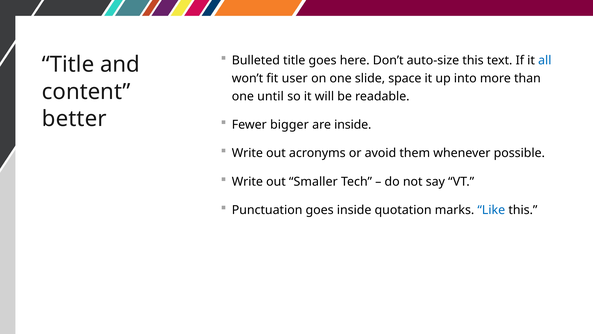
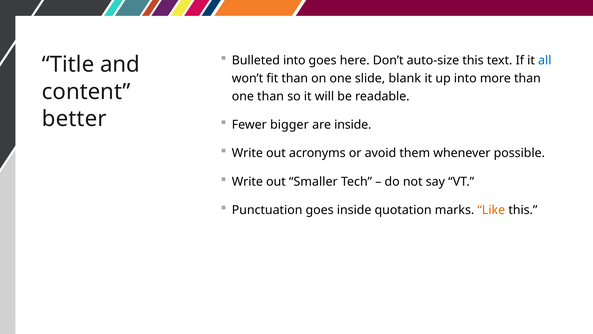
Bulleted title: title -> into
fit user: user -> than
space: space -> blank
one until: until -> than
Like colour: blue -> orange
